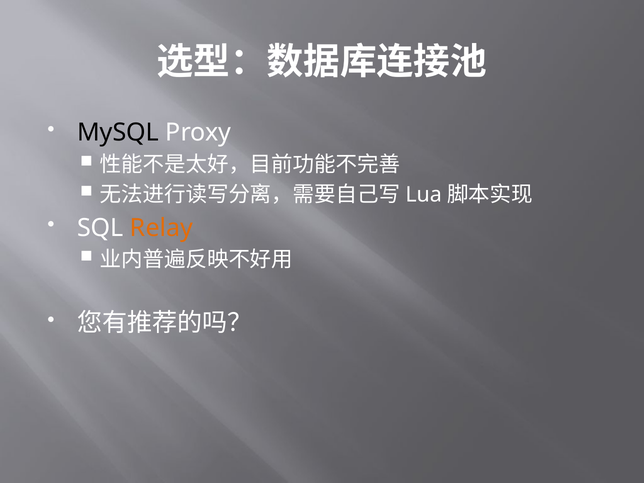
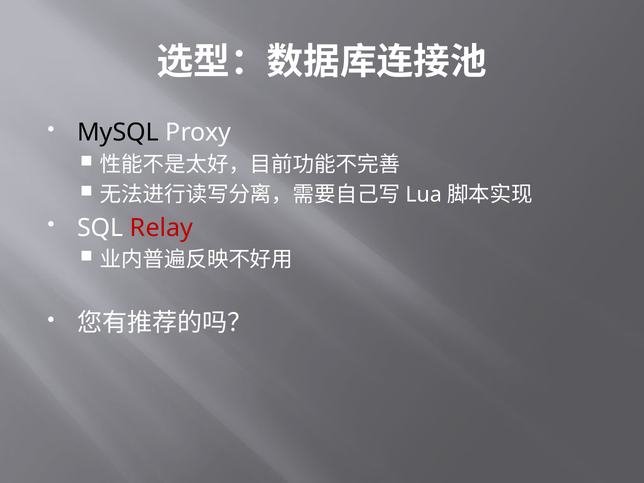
Relay colour: orange -> red
